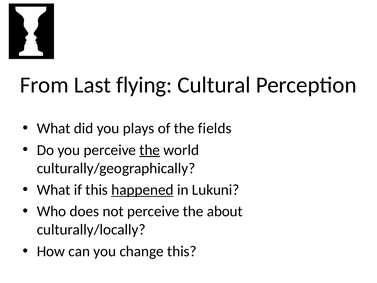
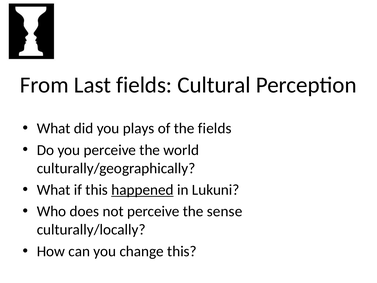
Last flying: flying -> fields
the at (150, 150) underline: present -> none
about: about -> sense
